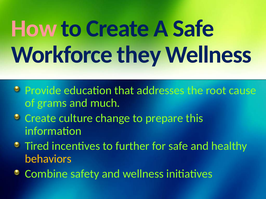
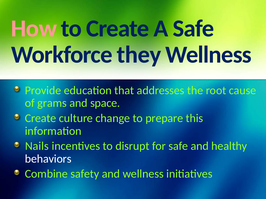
much: much -> space
Tired: Tired -> Nails
further: further -> disrupt
behaviors colour: yellow -> white
